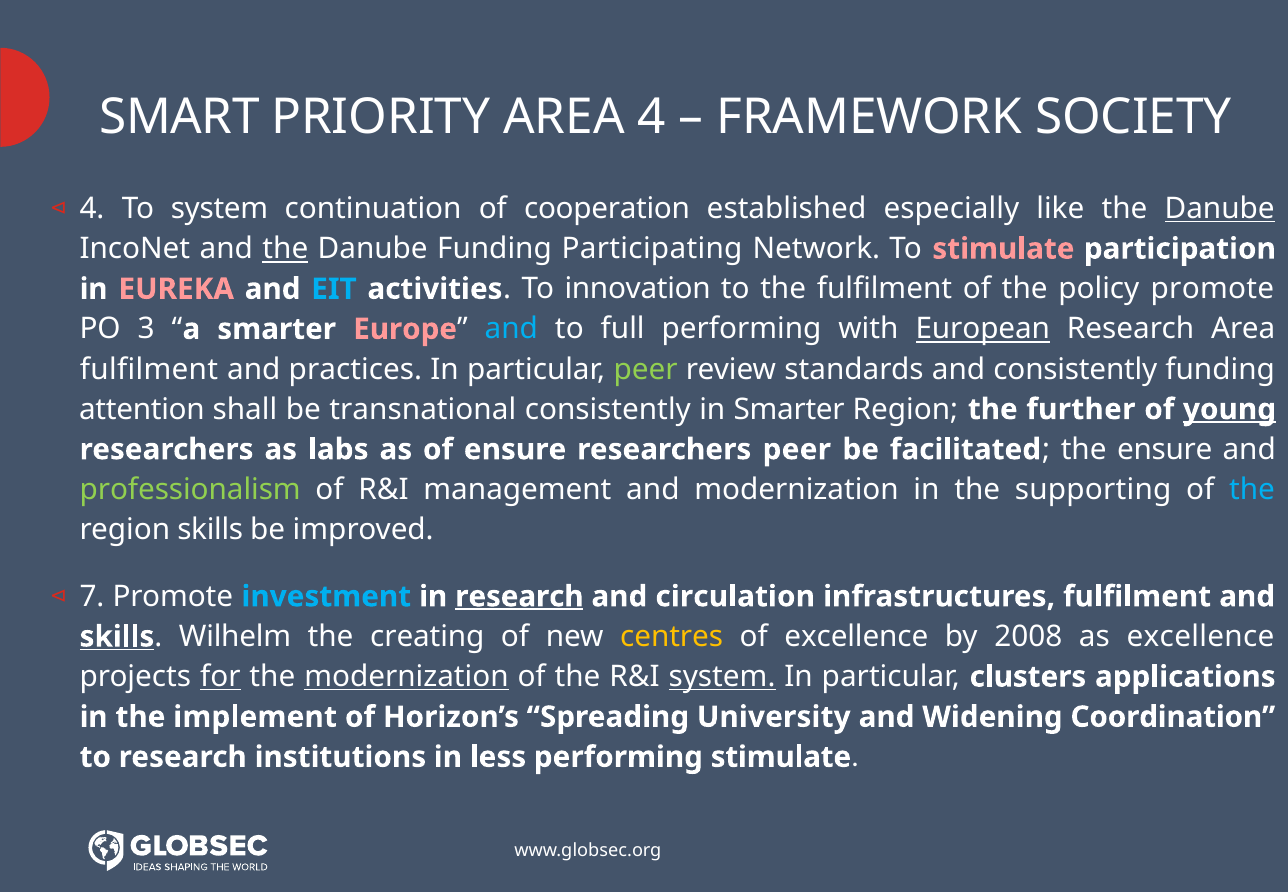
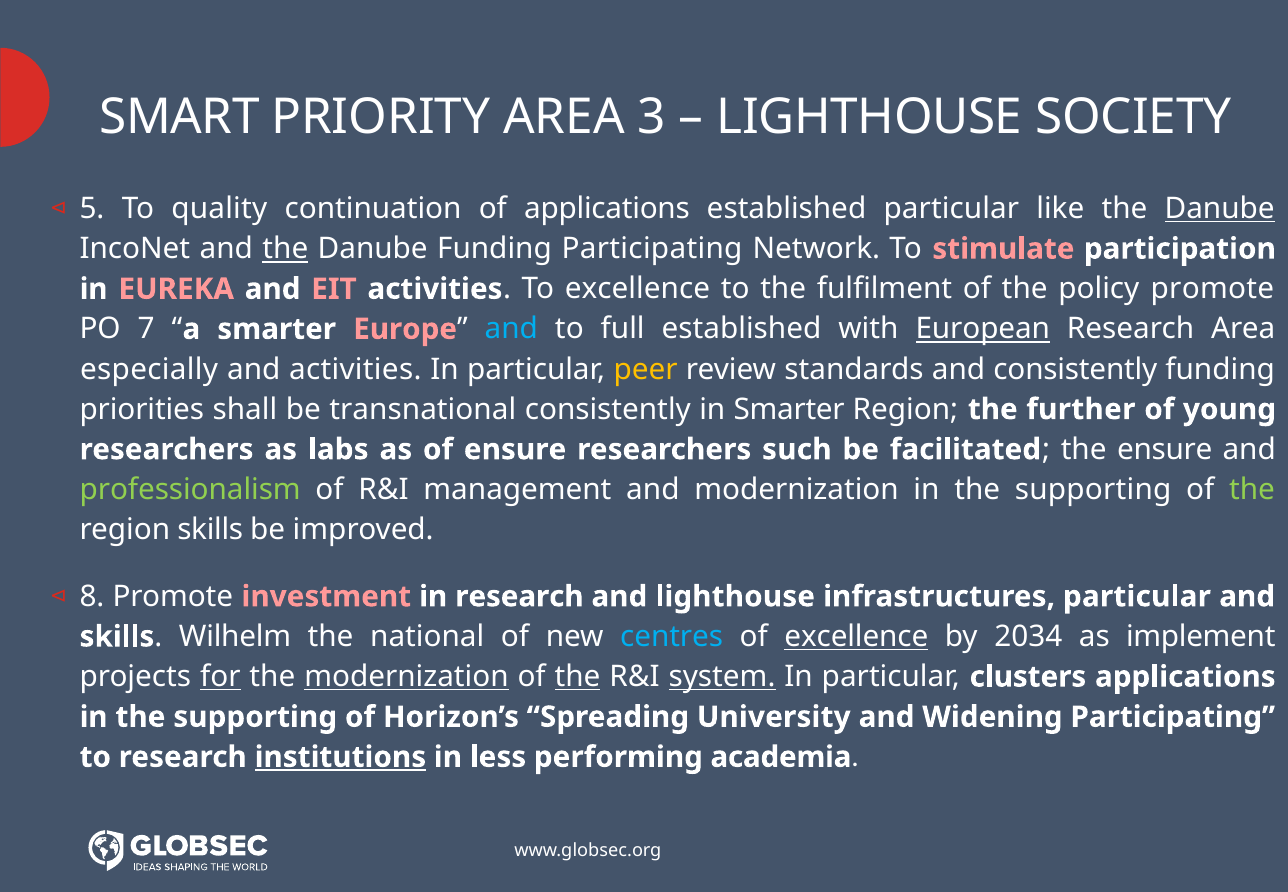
AREA 4: 4 -> 3
FRAMEWORK at (869, 117): FRAMEWORK -> LIGHTHOUSE
4 at (92, 209): 4 -> 5
To system: system -> quality
of cooperation: cooperation -> applications
established especially: especially -> particular
EIT colour: light blue -> pink
To innovation: innovation -> excellence
3: 3 -> 7
full performing: performing -> established
fulfilment at (149, 369): fulfilment -> especially
and practices: practices -> activities
peer at (646, 369) colour: light green -> yellow
attention: attention -> priorities
young underline: present -> none
researchers peer: peer -> such
the at (1252, 489) colour: light blue -> light green
7: 7 -> 8
investment colour: light blue -> pink
research at (519, 596) underline: present -> none
and circulation: circulation -> lighthouse
infrastructures fulfilment: fulfilment -> particular
skills at (117, 636) underline: present -> none
creating: creating -> national
centres colour: yellow -> light blue
excellence at (856, 636) underline: none -> present
2008: 2008 -> 2034
as excellence: excellence -> implement
the at (578, 677) underline: none -> present
implement at (255, 717): implement -> supporting
Widening Coordination: Coordination -> Participating
institutions underline: none -> present
performing stimulate: stimulate -> academia
